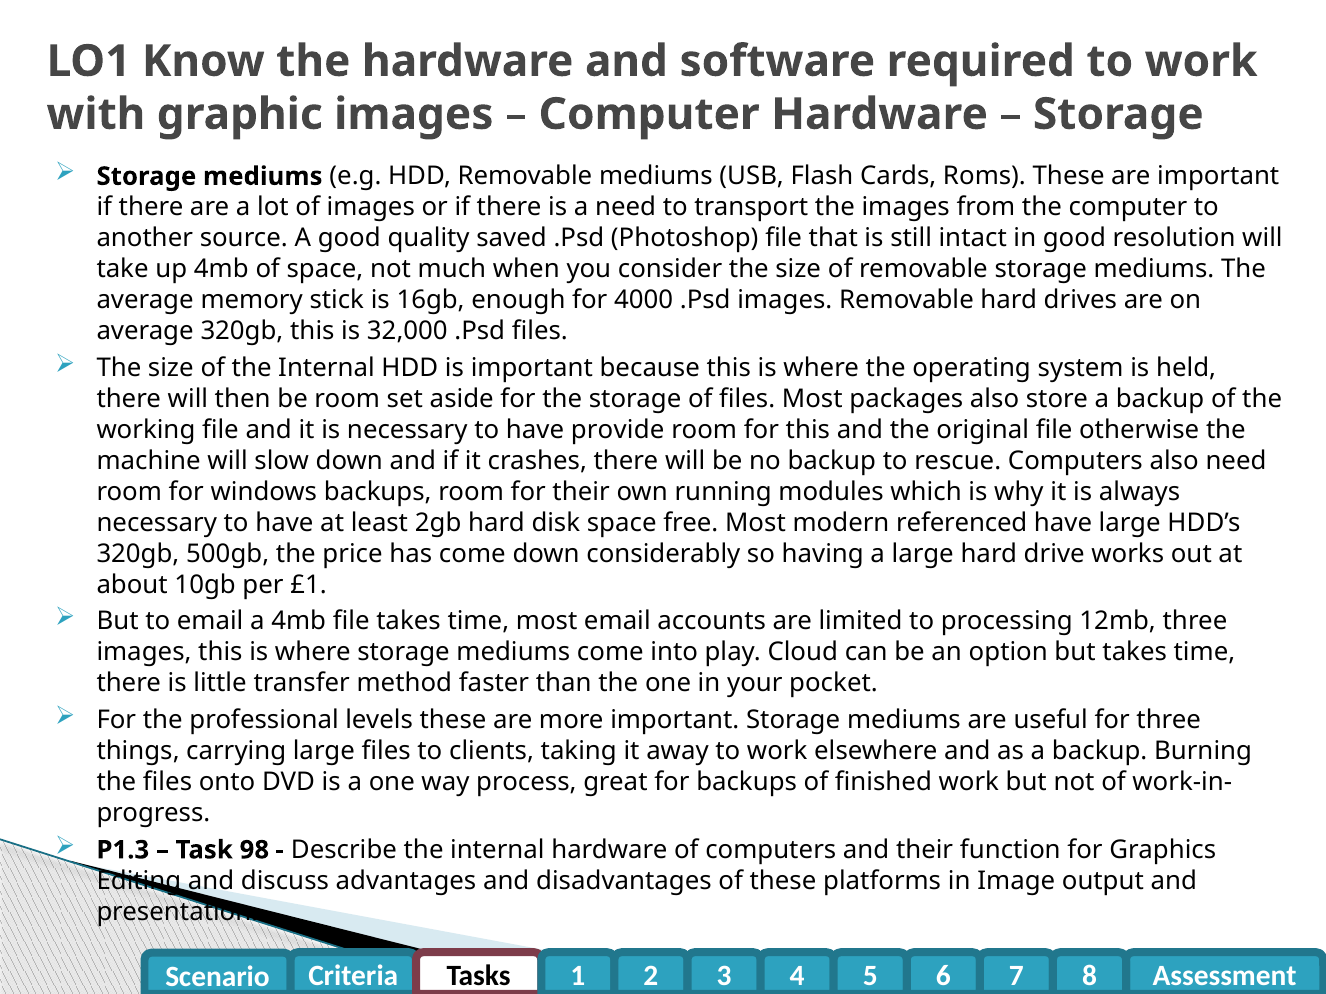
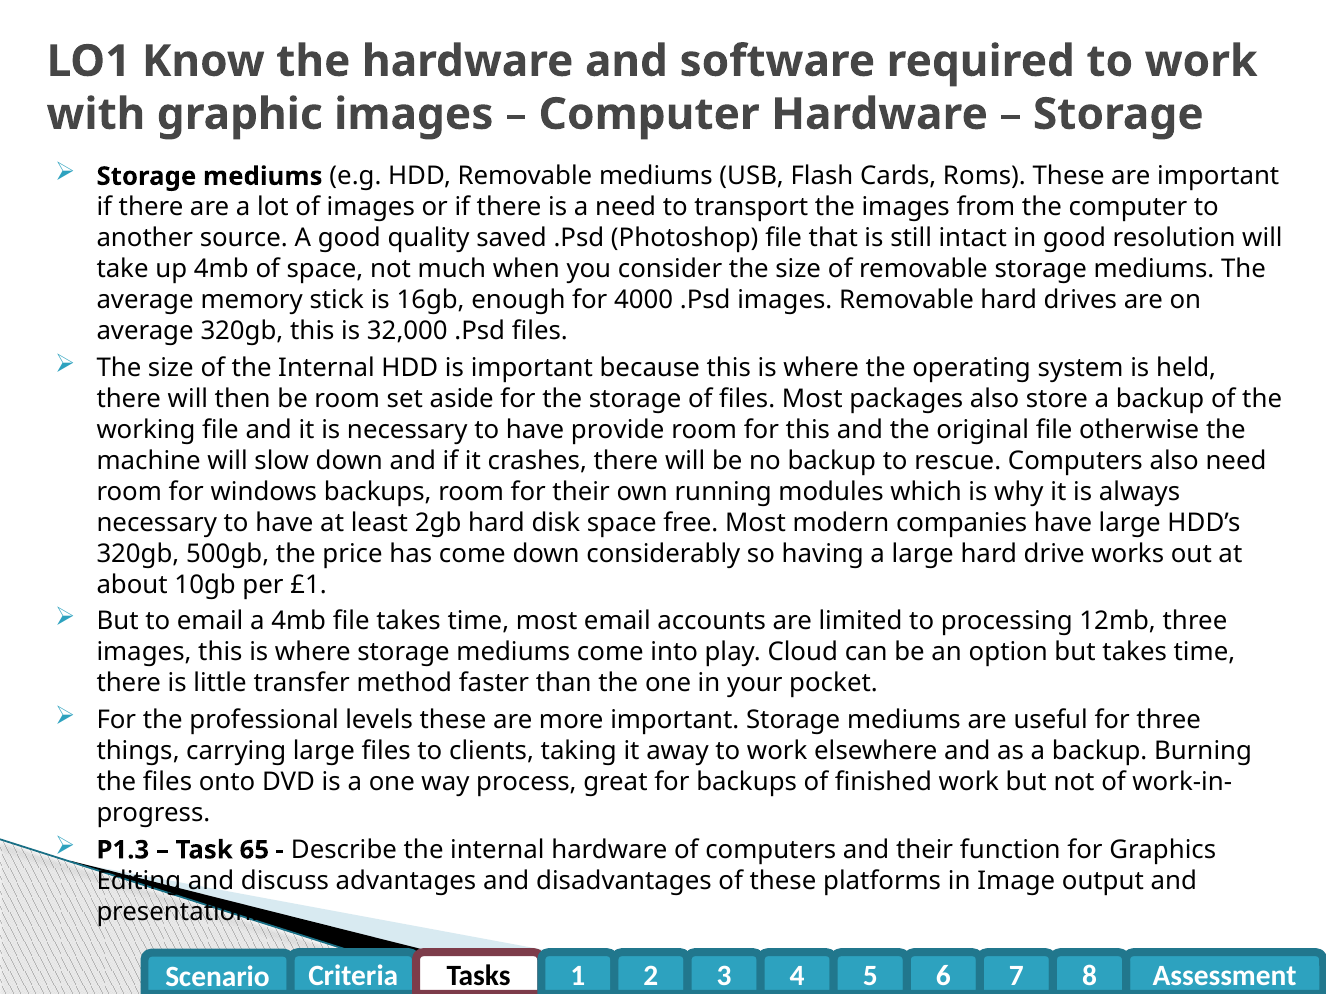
referenced: referenced -> companies
98: 98 -> 65
